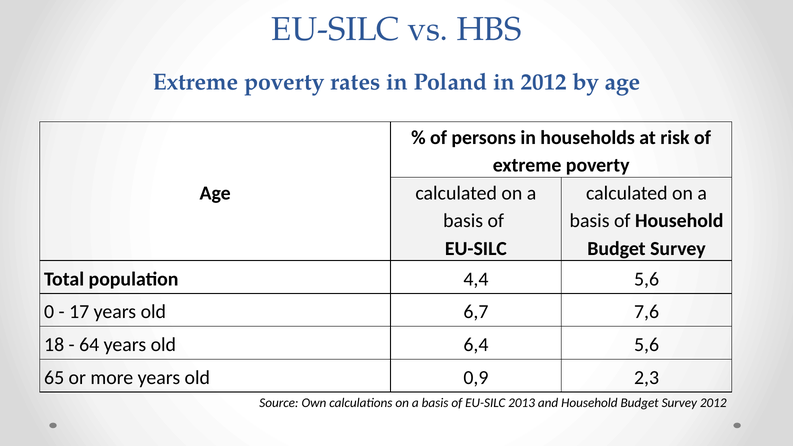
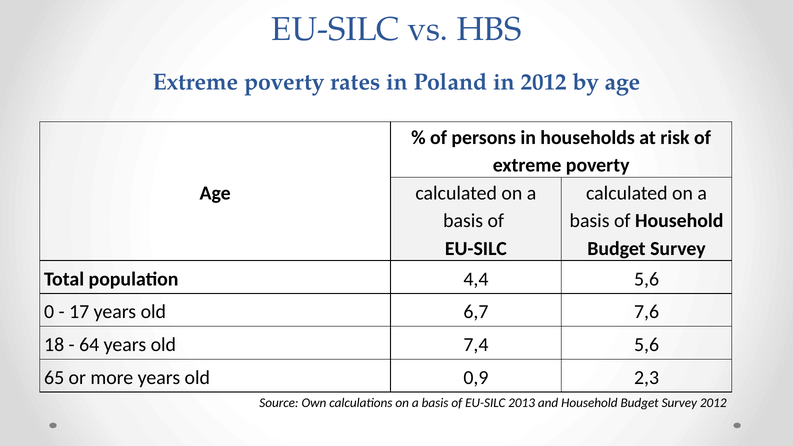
6,4: 6,4 -> 7,4
